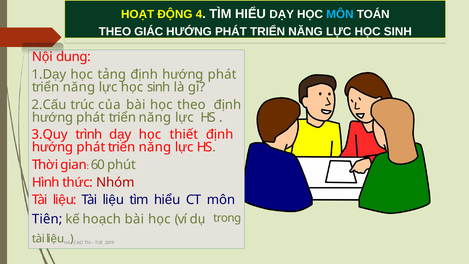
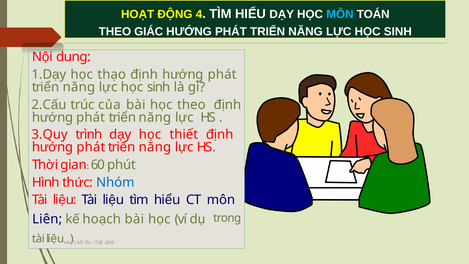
tảng: tảng -> thạo
Nhóm colour: red -> blue
Tiên: Tiên -> Liên
